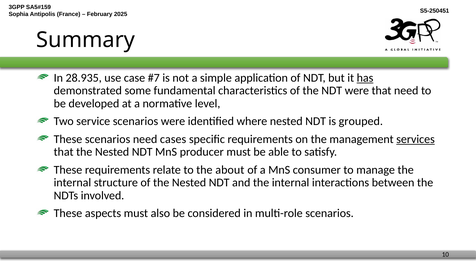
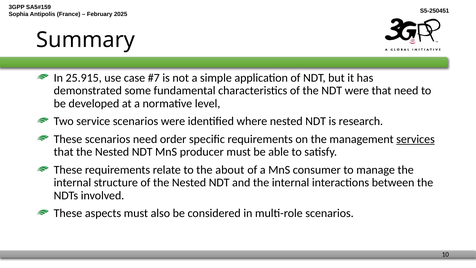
28.935: 28.935 -> 25.915
has underline: present -> none
grouped: grouped -> research
cases: cases -> order
